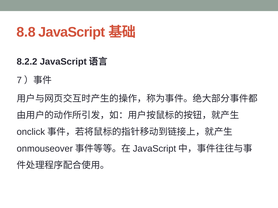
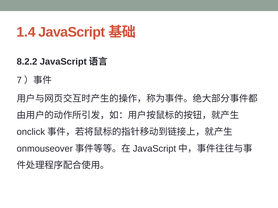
8.8: 8.8 -> 1.4
